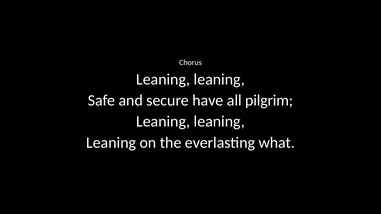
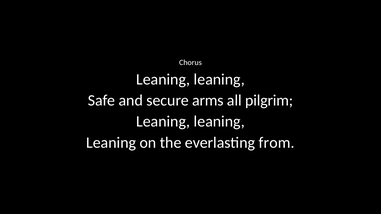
have: have -> arms
what: what -> from
